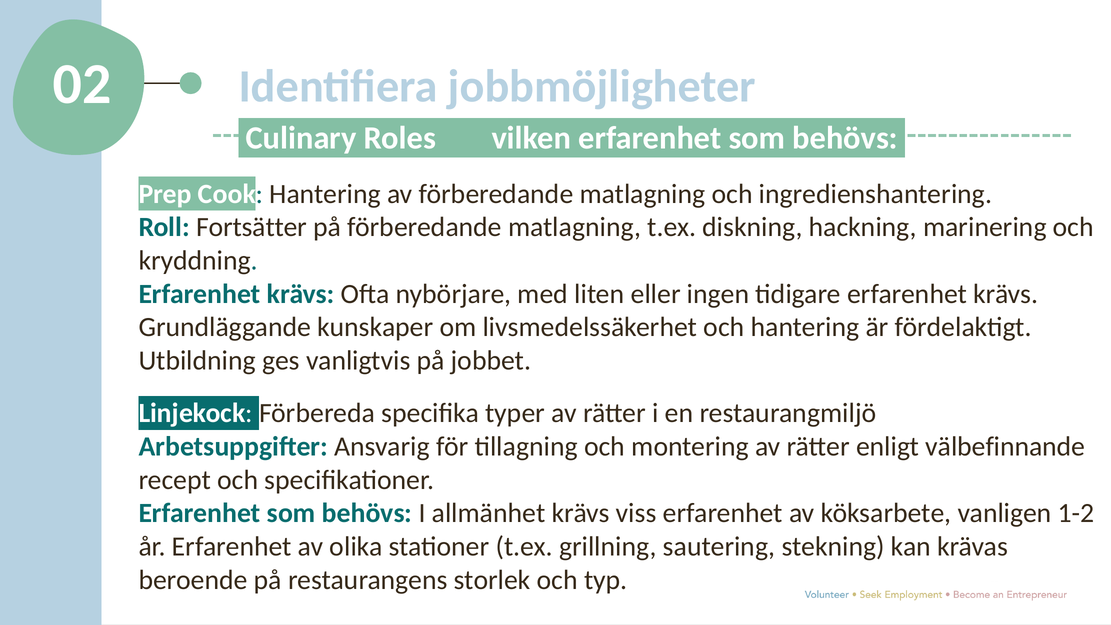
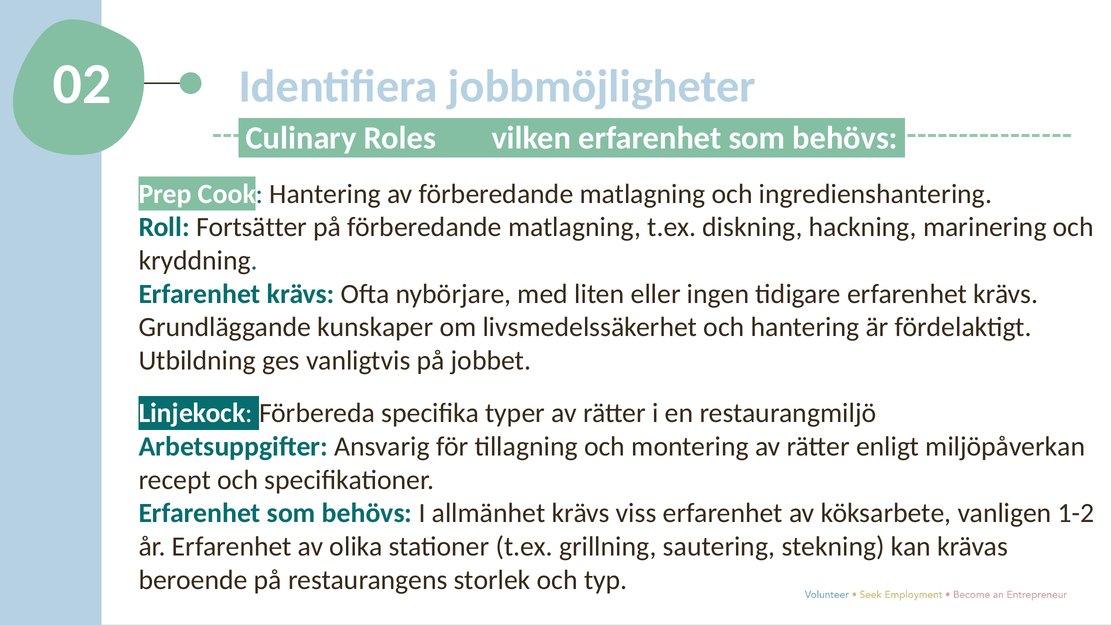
välbefinnande: välbefinnande -> miljöpåverkan
